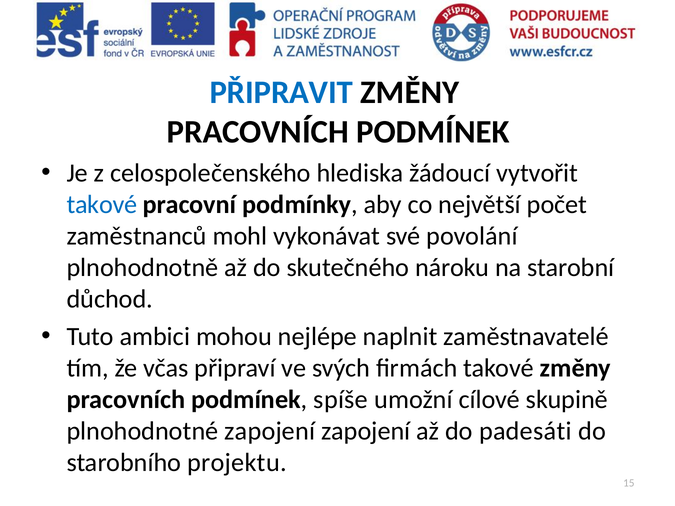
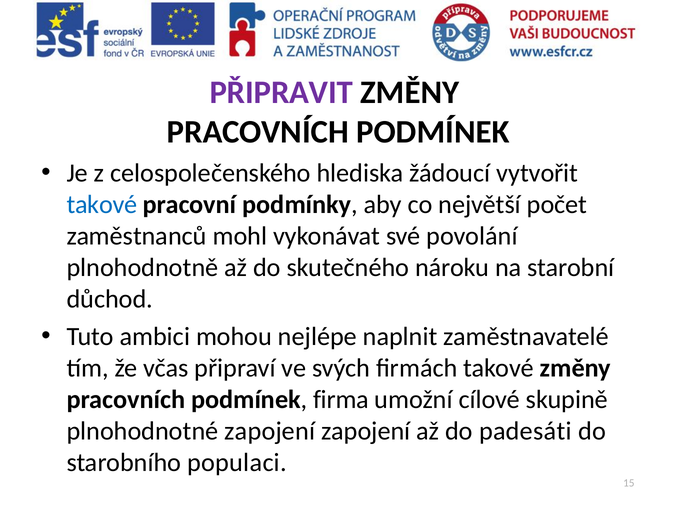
PŘIPRAVIT colour: blue -> purple
spíše: spíše -> firma
projektu: projektu -> populaci
